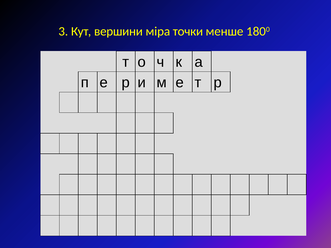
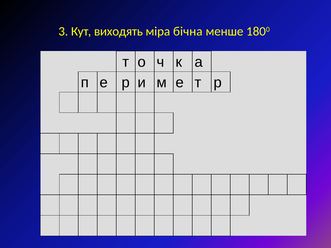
вершини: вершини -> виходять
точки: точки -> бічна
